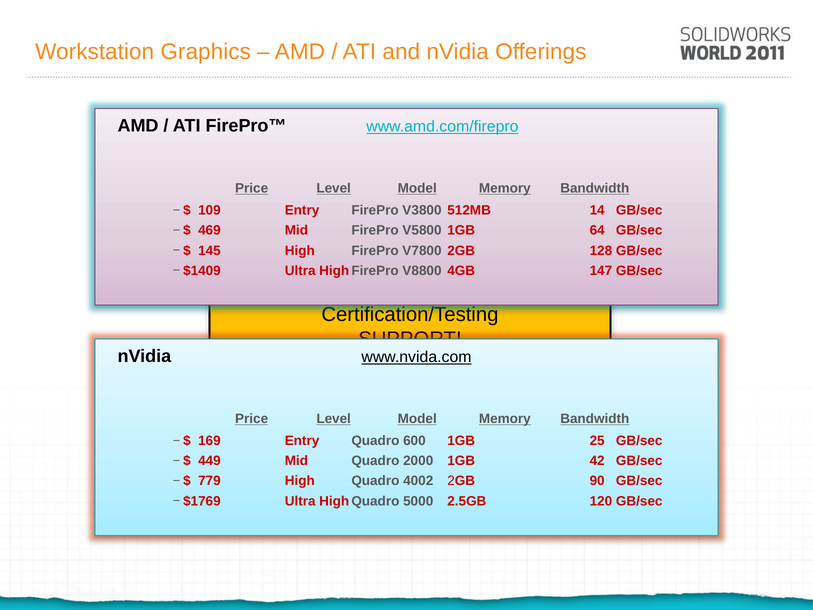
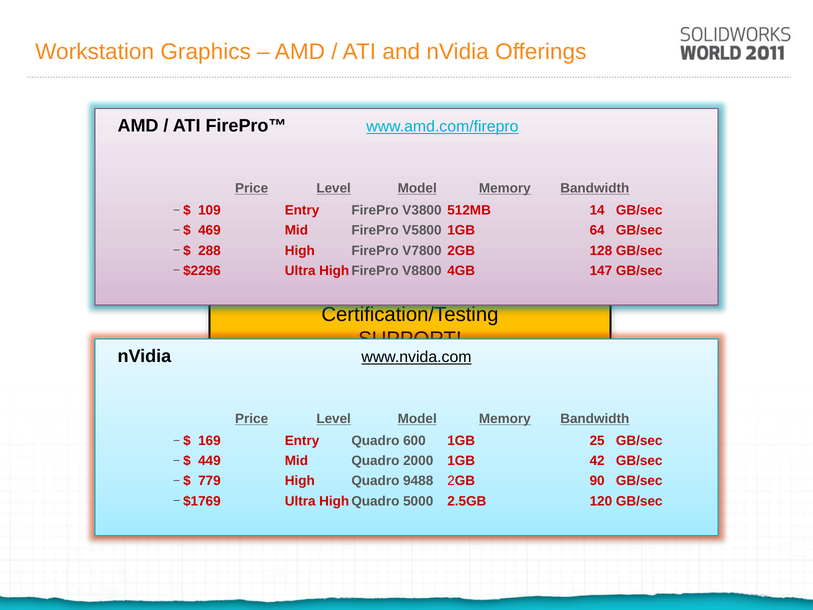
145: 145 -> 288
$1409: $1409 -> $2296
4002: 4002 -> 9488
